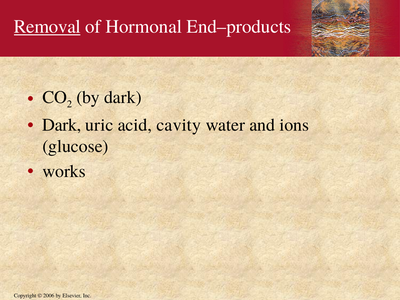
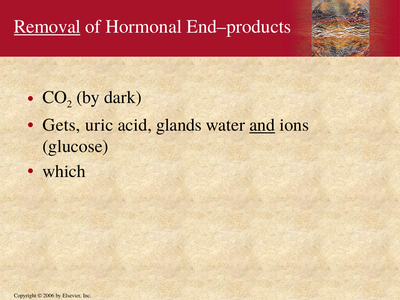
Dark at (62, 125): Dark -> Gets
cavity: cavity -> glands
and underline: none -> present
works: works -> which
